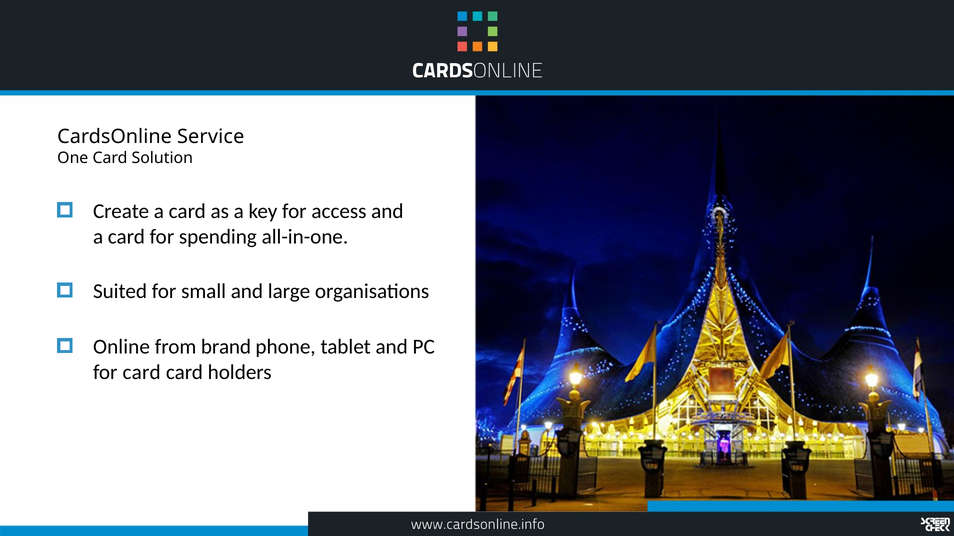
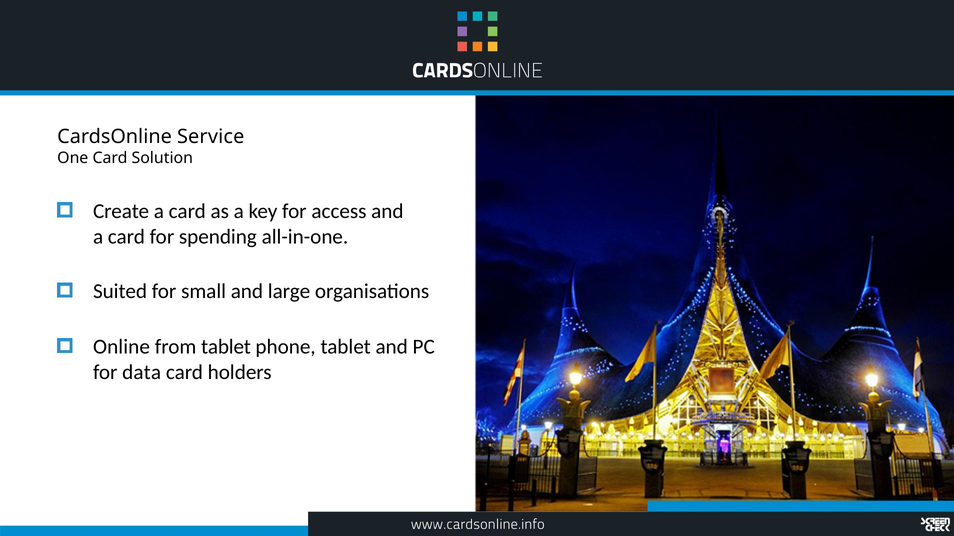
from brand: brand -> tablet
for card: card -> data
